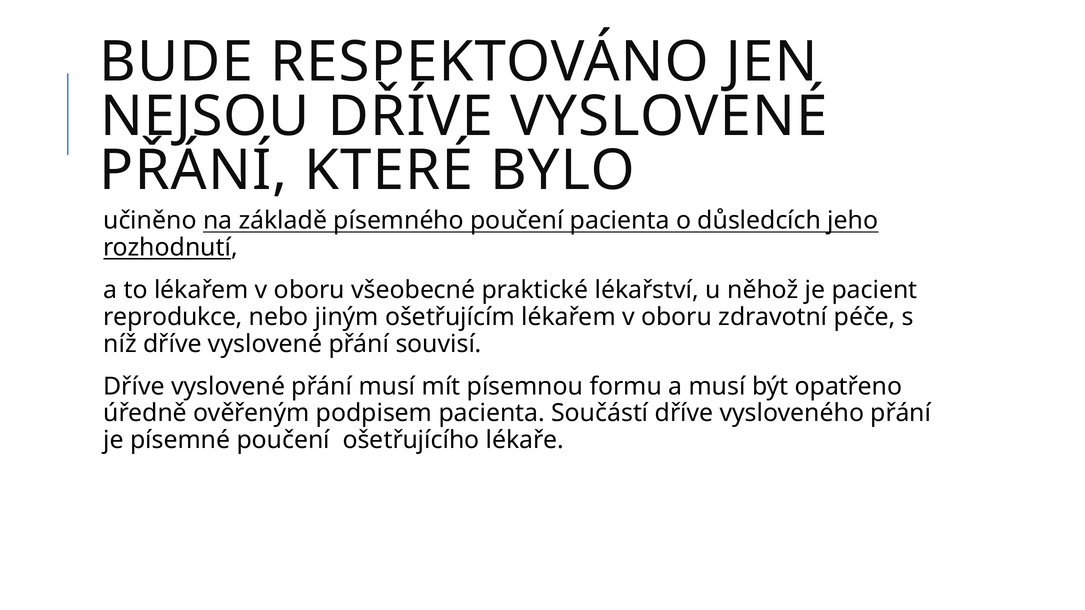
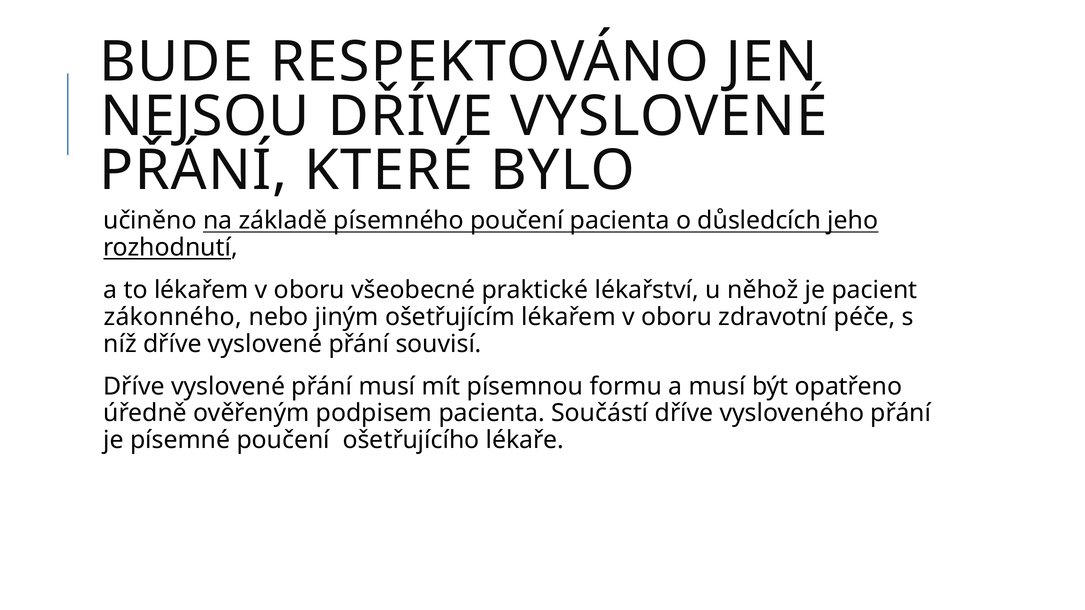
reprodukce: reprodukce -> zákonného
